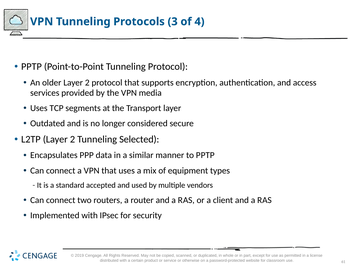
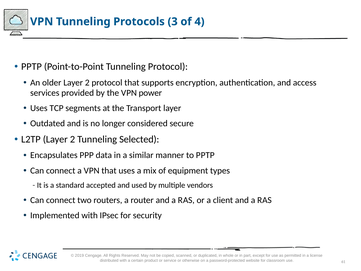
media: media -> power
